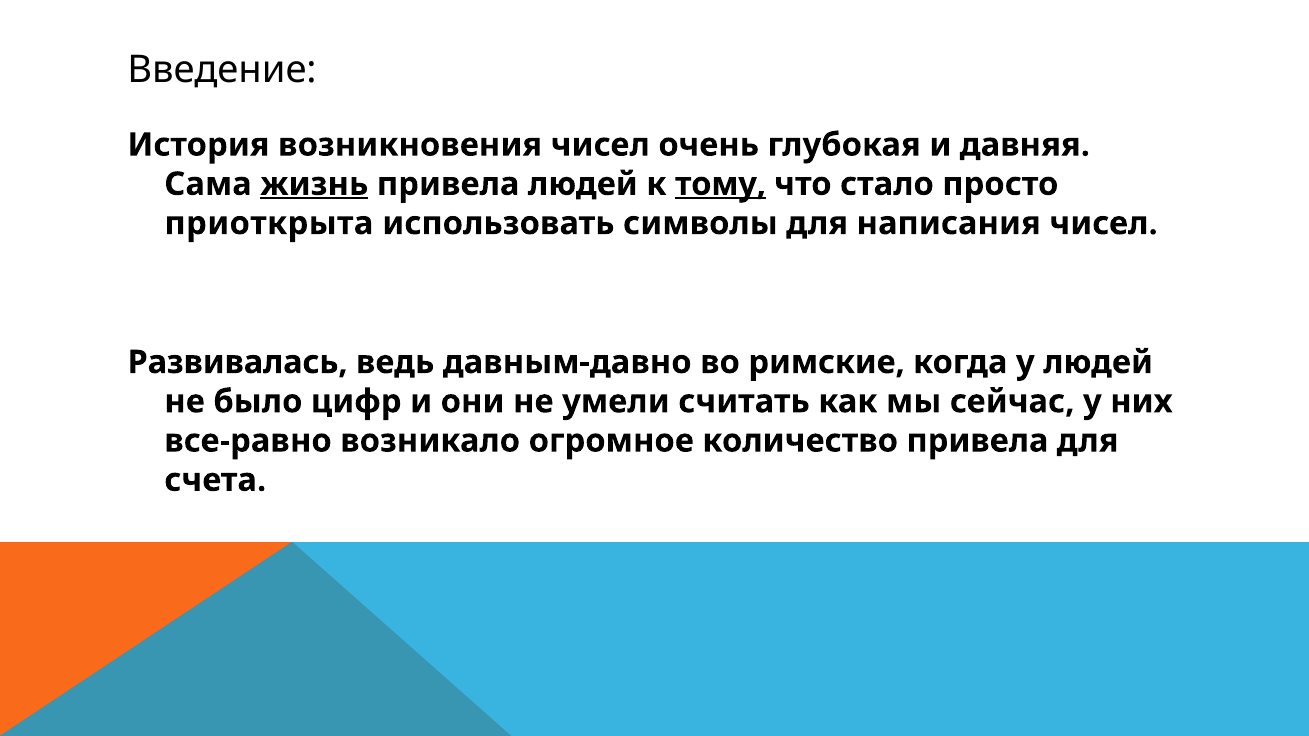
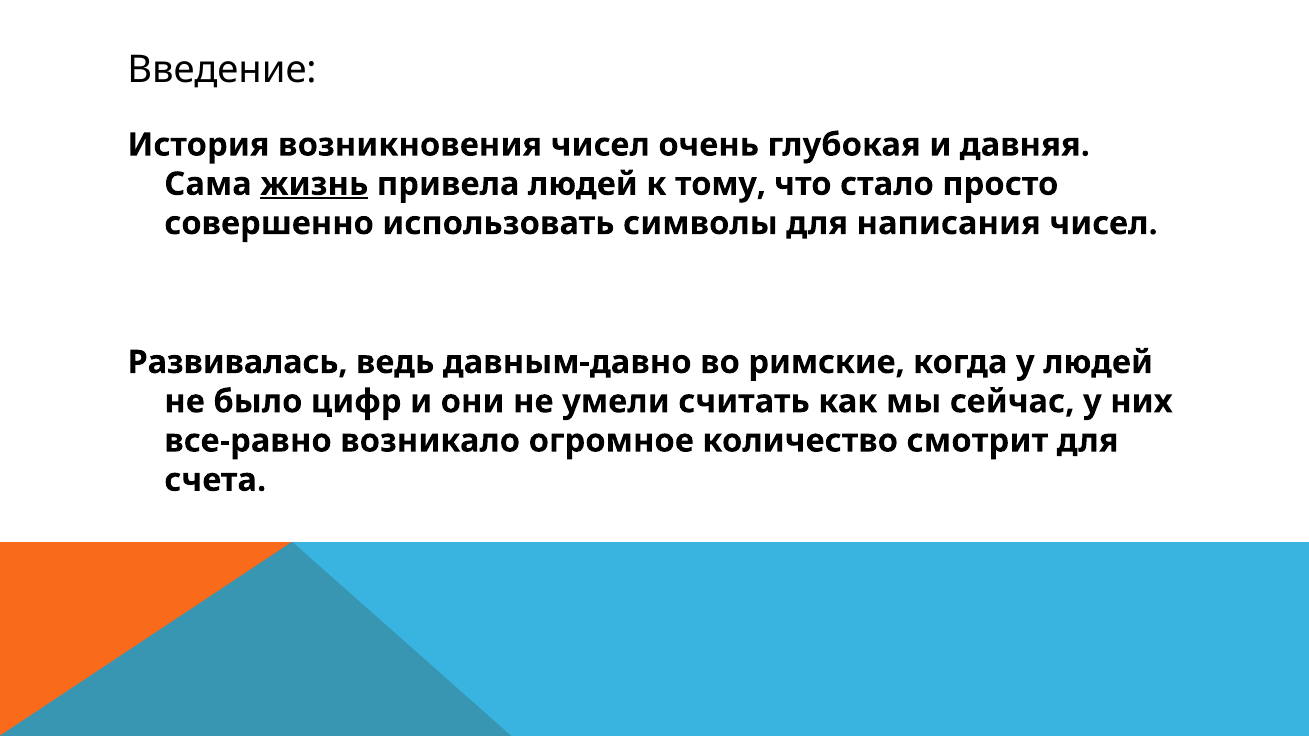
тому underline: present -> none
приоткрыта: приоткрыта -> совершенно
количество привела: привела -> смотрит
